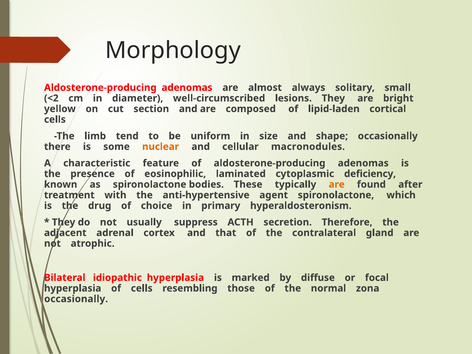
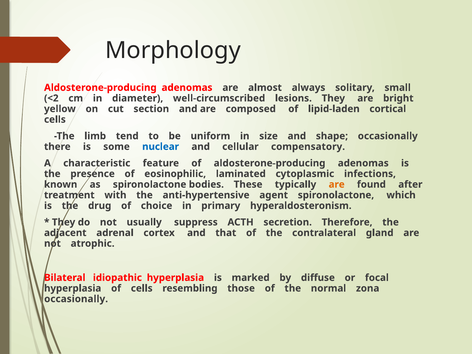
nuclear colour: orange -> blue
macronodules: macronodules -> compensatory
deficiency: deficiency -> infections
